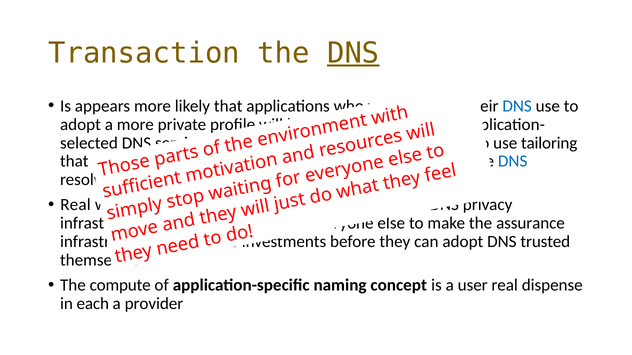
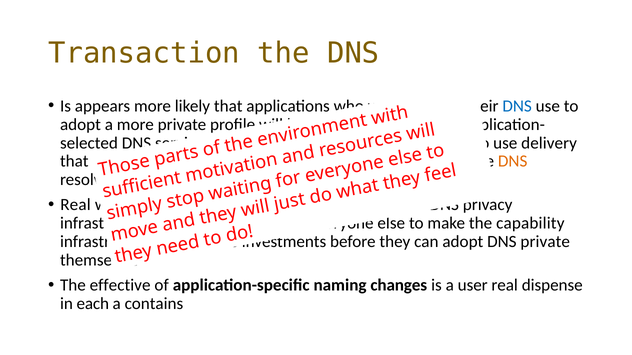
DNS at (353, 53) underline: present -> none
tailoring: tailoring -> delivery
DNS at (513, 162) colour: blue -> orange
assurance: assurance -> capability
trusted at (545, 242): trusted -> private
compute: compute -> effective
concept: concept -> changes
provider: provider -> contains
